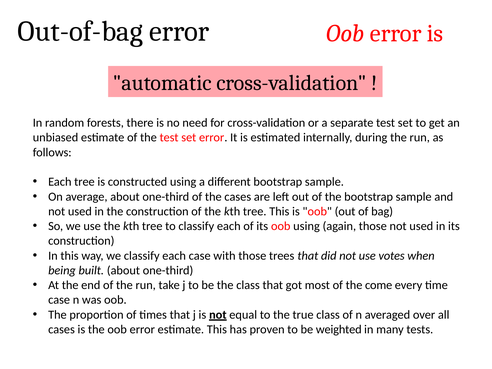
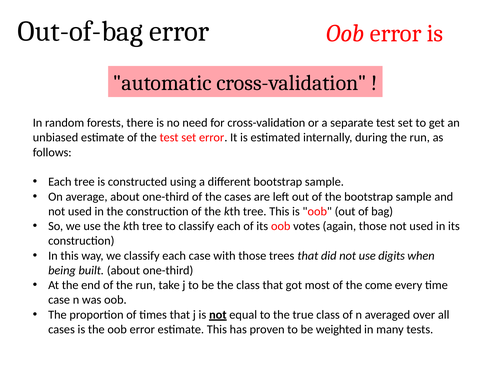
oob using: using -> votes
votes: votes -> digits
